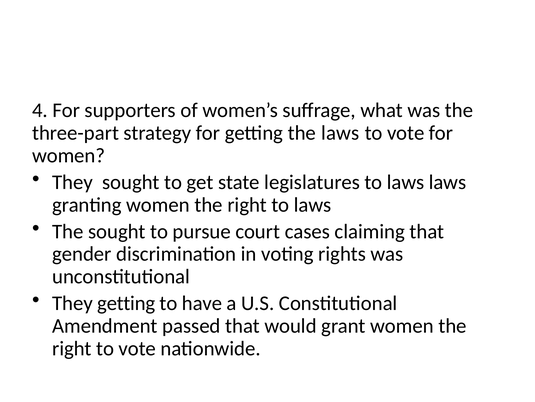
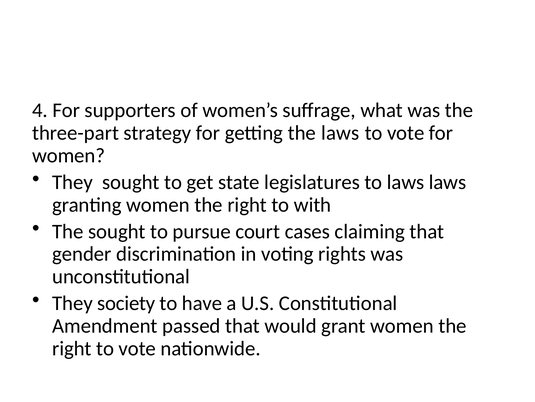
right to laws: laws -> with
They getting: getting -> society
